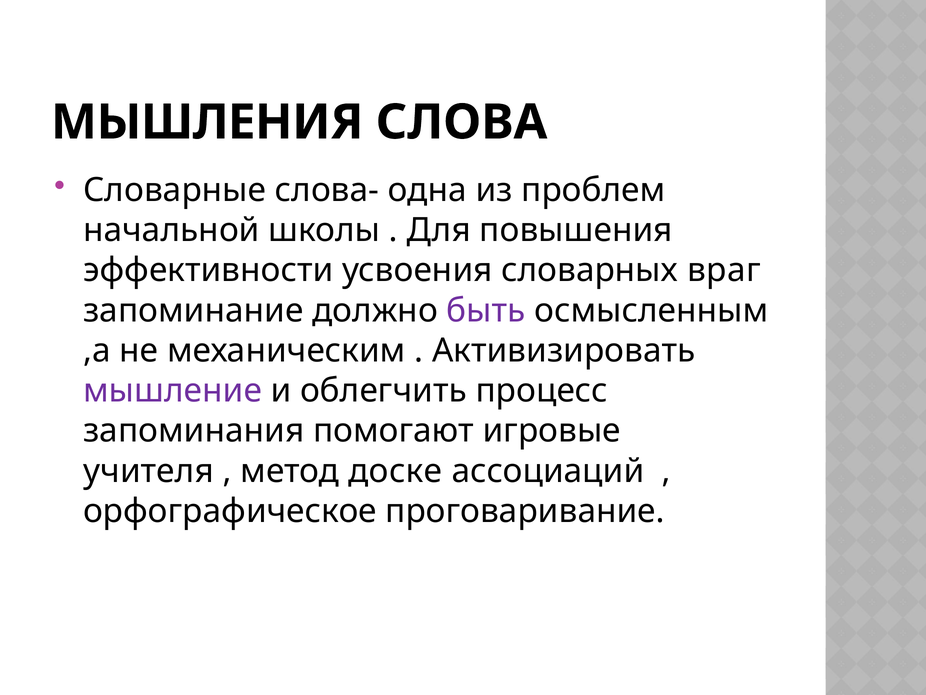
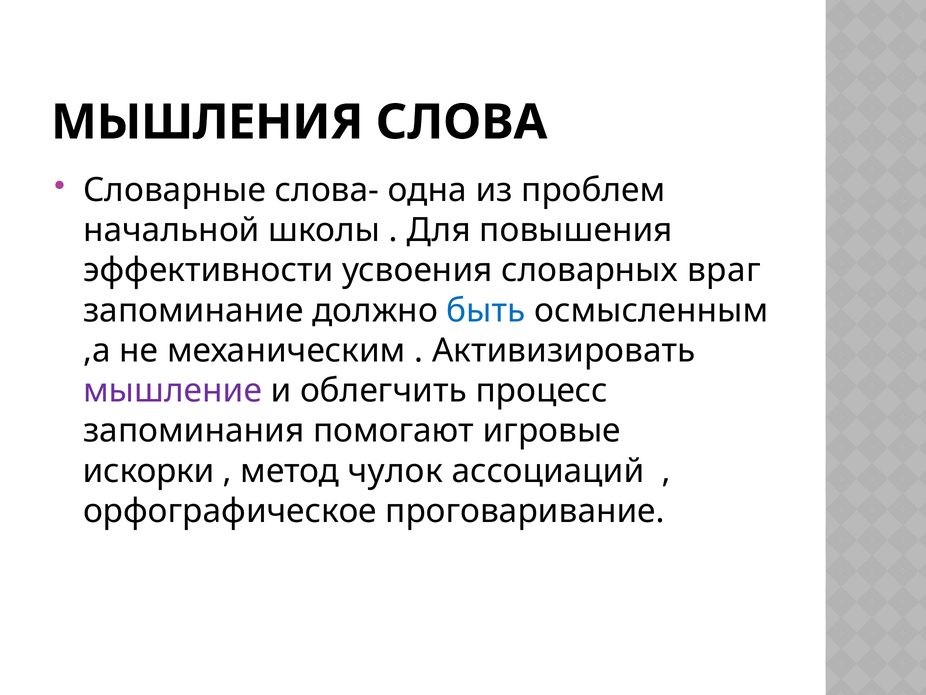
быть colour: purple -> blue
учителя: учителя -> искорки
доске: доске -> чулок
